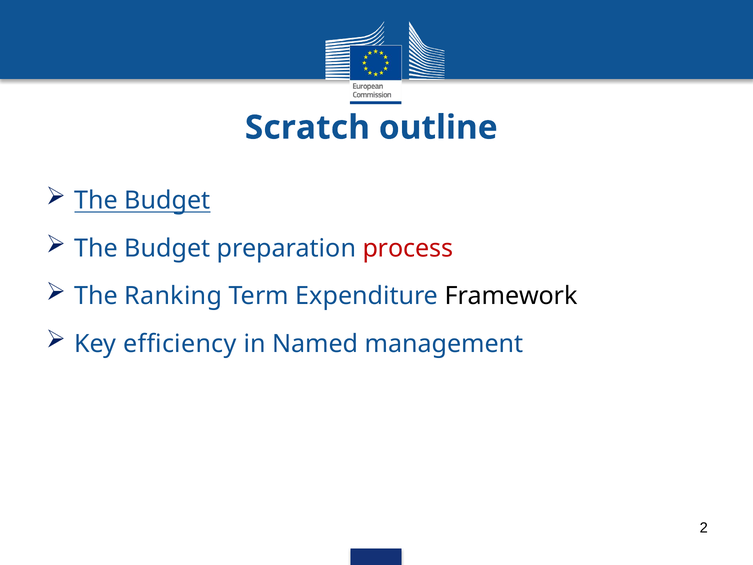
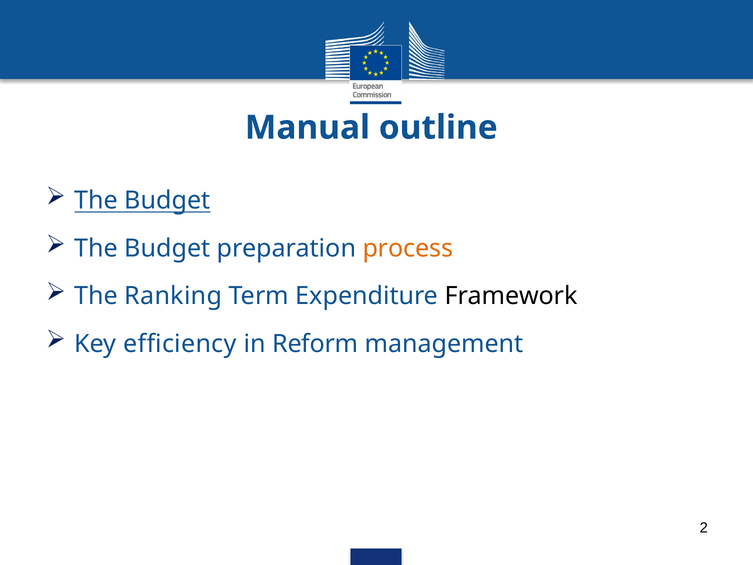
Scratch: Scratch -> Manual
process colour: red -> orange
Named: Named -> Reform
